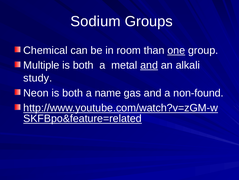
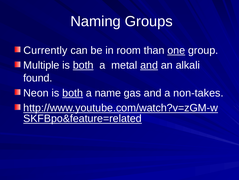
Sodium: Sodium -> Naming
Chemical: Chemical -> Currently
both at (83, 65) underline: none -> present
study: study -> found
both at (73, 93) underline: none -> present
non-found: non-found -> non-takes
